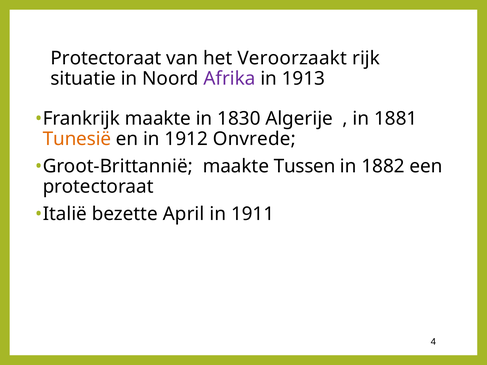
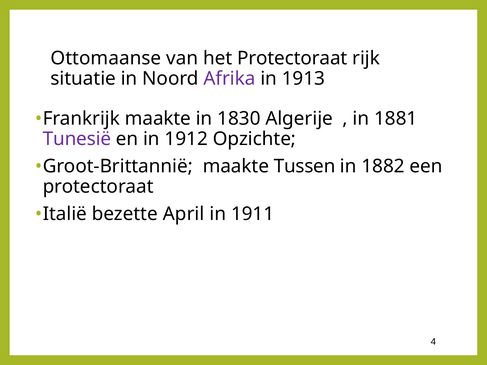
Protectoraat at (106, 58): Protectoraat -> Ottomaanse
het Veroorzaakt: Veroorzaakt -> Protectoraat
Tunesië colour: orange -> purple
Onvrede: Onvrede -> Opzichte
